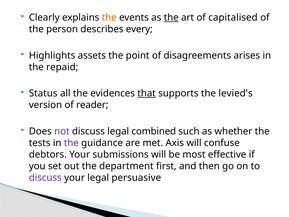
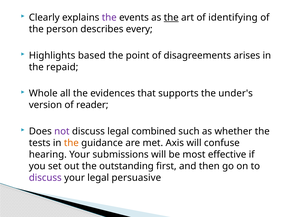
the at (109, 18) colour: orange -> purple
capitalised: capitalised -> identifying
assets: assets -> based
Status: Status -> Whole
that underline: present -> none
levied's: levied's -> under's
the at (71, 143) colour: purple -> orange
debtors: debtors -> hearing
department: department -> outstanding
